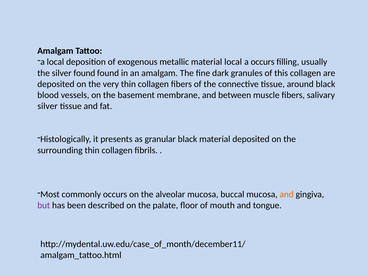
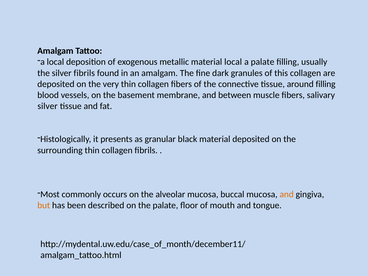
a occurs: occurs -> palate
silver found: found -> fibrils
around black: black -> filling
but colour: purple -> orange
